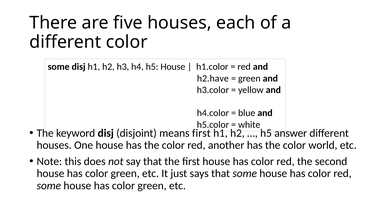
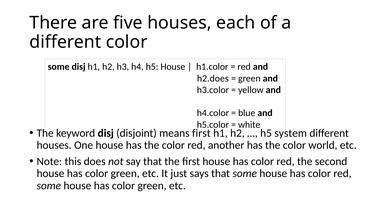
h2.have: h2.have -> h2.does
answer: answer -> system
